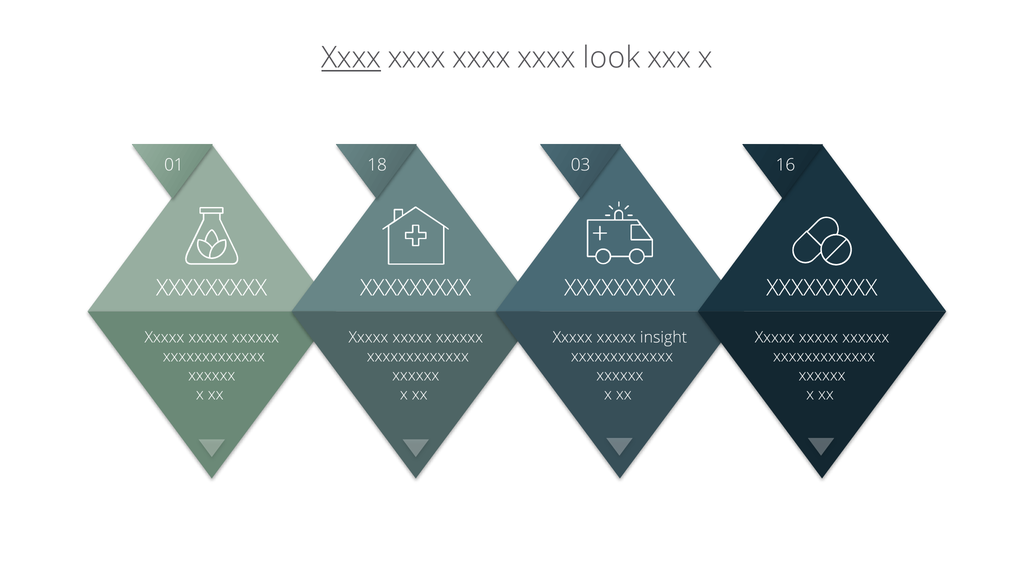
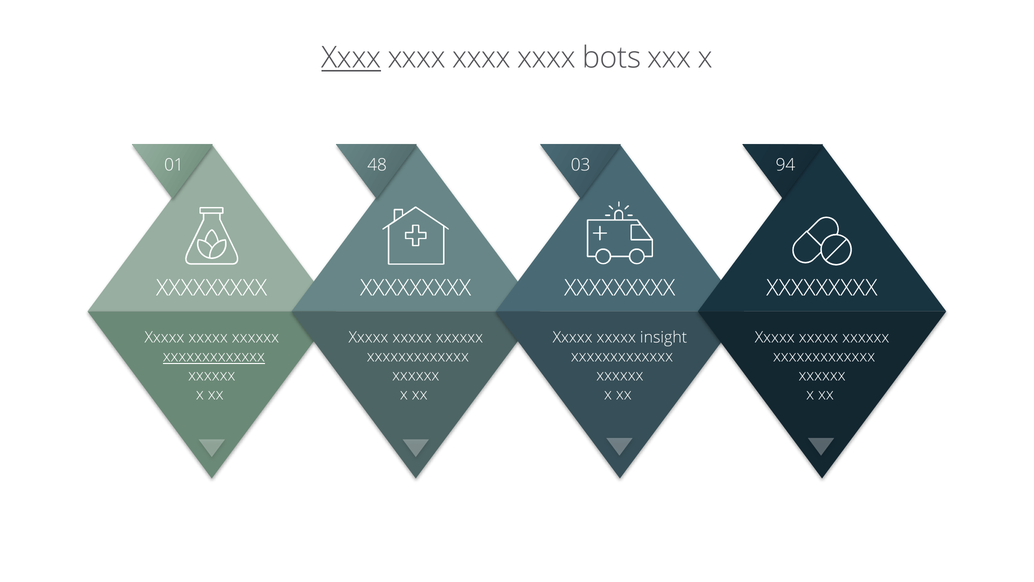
look: look -> bots
18: 18 -> 48
16: 16 -> 94
xxxxxxxxxxxxx at (214, 356) underline: none -> present
